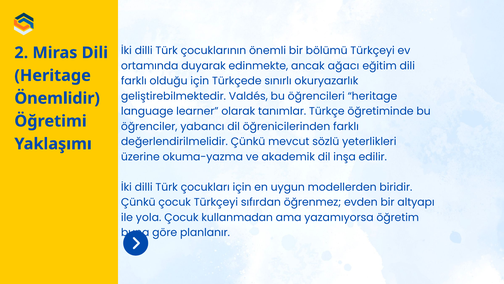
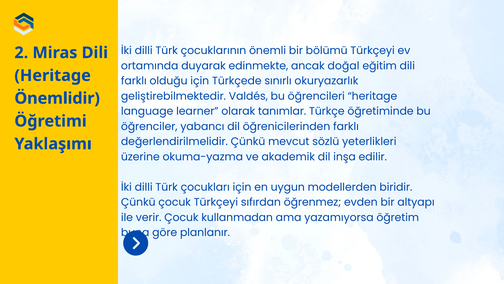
ağacı: ağacı -> doğal
yola: yola -> verir
